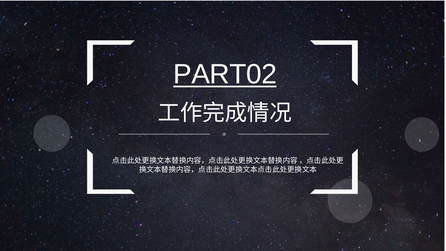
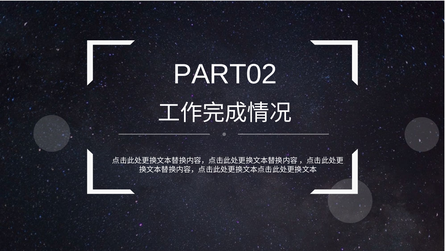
PART02 underline: present -> none
